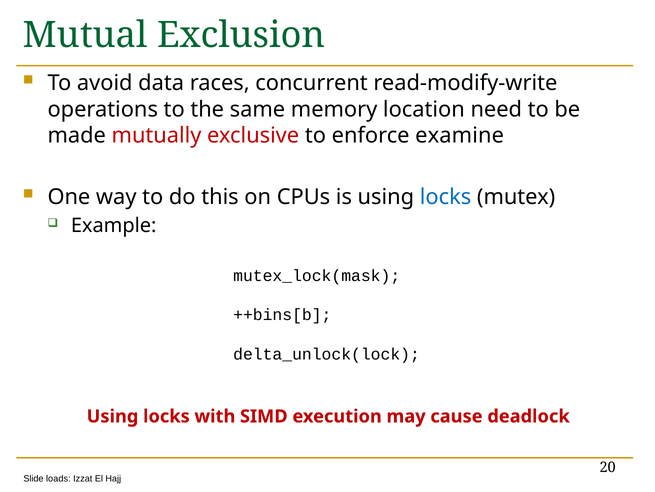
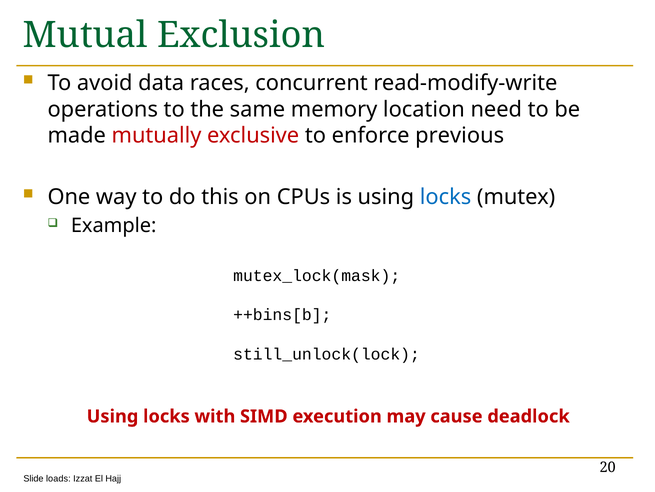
examine: examine -> previous
delta_unlock(lock: delta_unlock(lock -> still_unlock(lock
